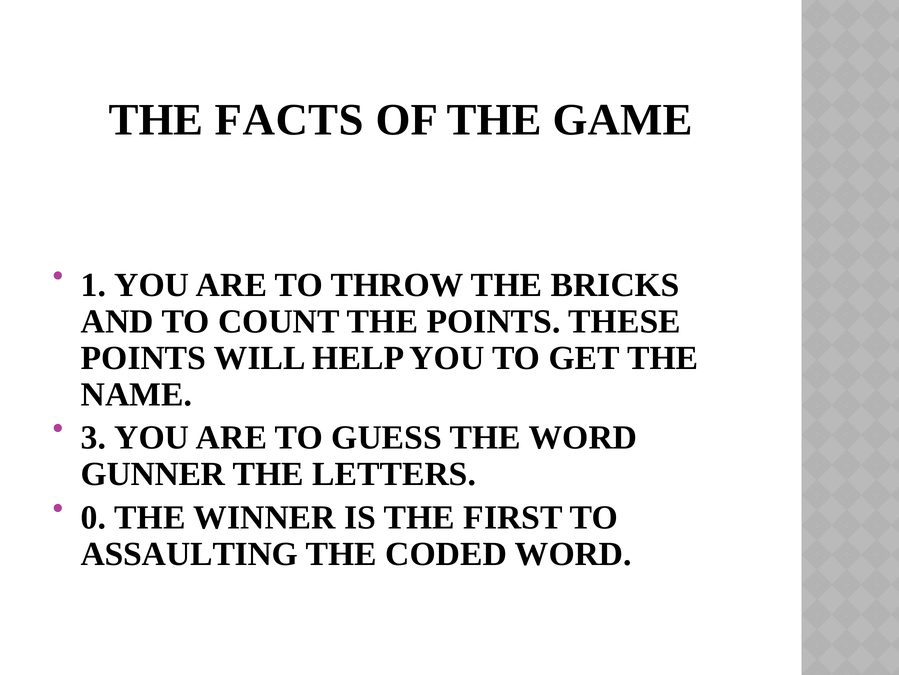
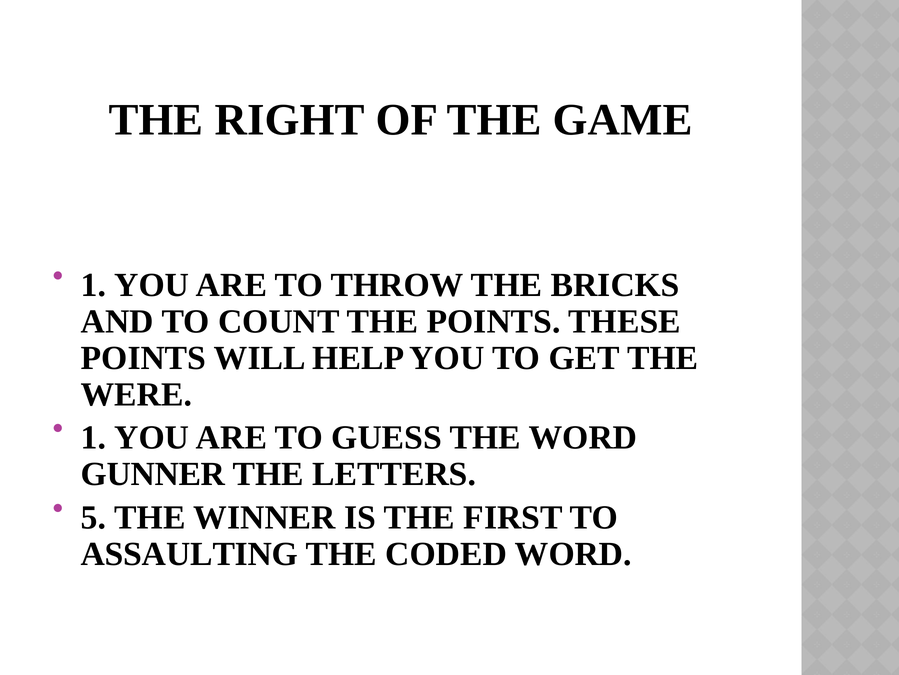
FACTS: FACTS -> RIGHT
NAME: NAME -> WERE
3 at (93, 437): 3 -> 1
0: 0 -> 5
